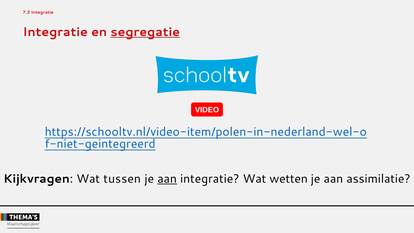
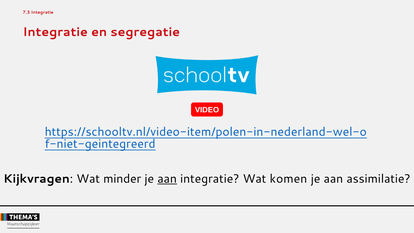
segregatie underline: present -> none
tussen: tussen -> minder
wetten: wetten -> komen
